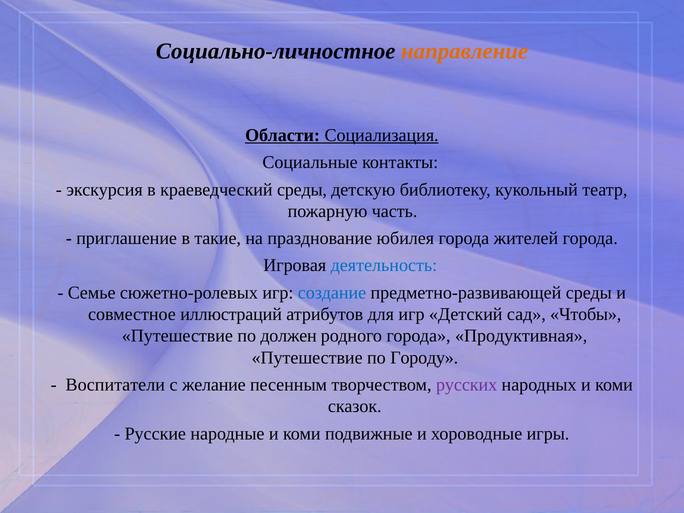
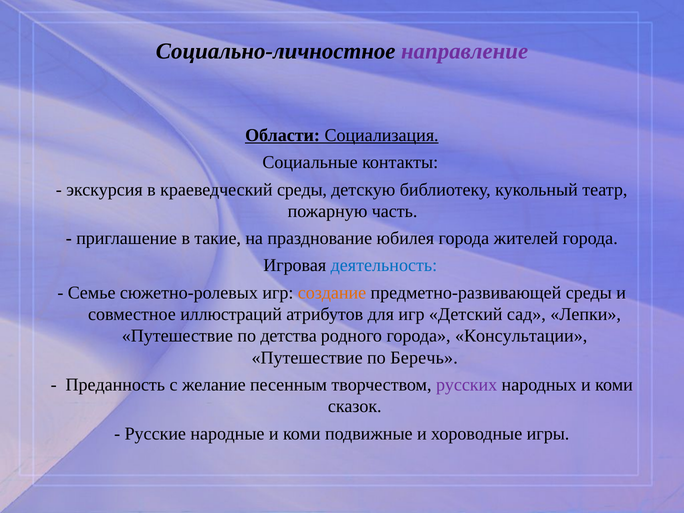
направление colour: orange -> purple
создание colour: blue -> orange
Чтобы: Чтобы -> Лепки
должен: должен -> детства
Продуктивная: Продуктивная -> Консультации
Городу: Городу -> Беречь
Воспитатели: Воспитатели -> Преданность
